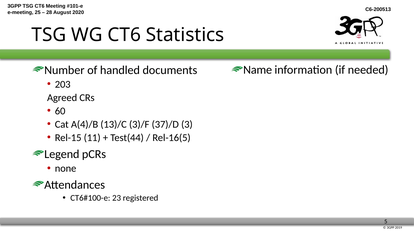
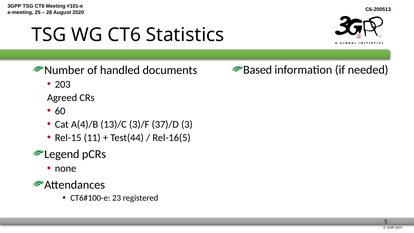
Name: Name -> Based
